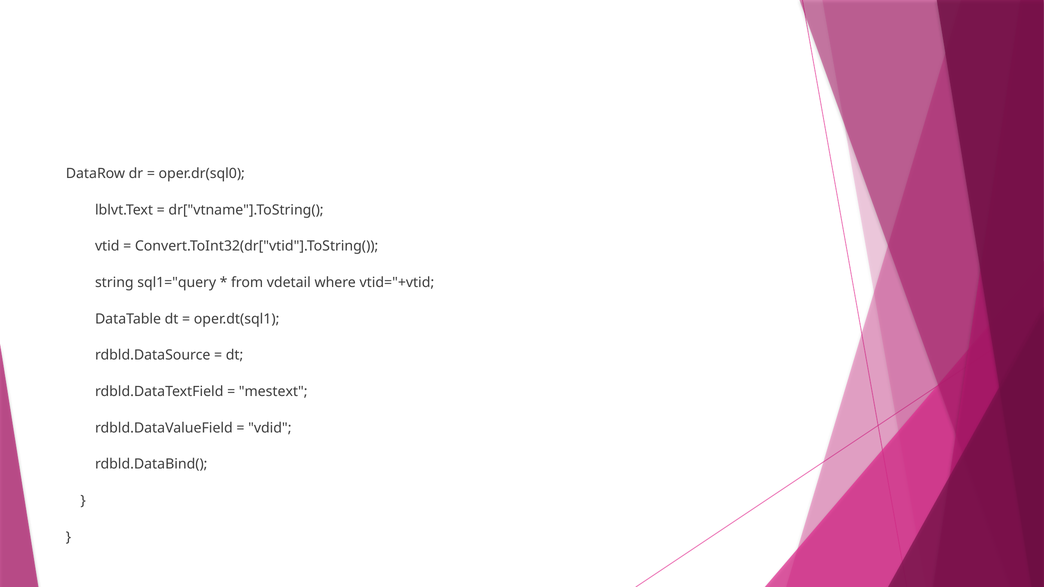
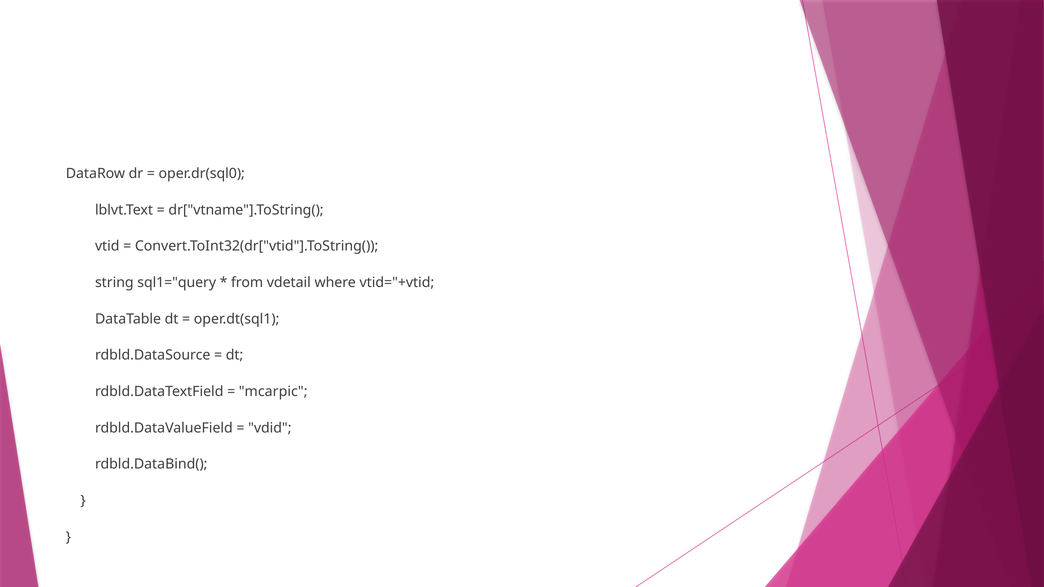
mestext: mestext -> mcarpic
